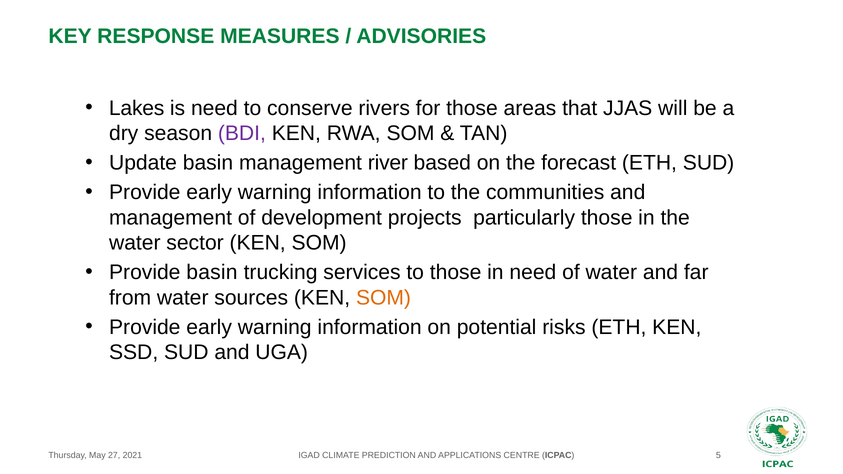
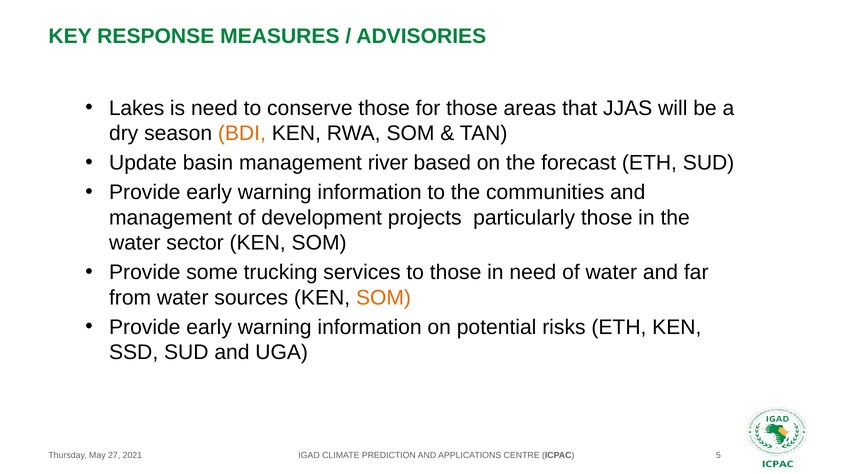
conserve rivers: rivers -> those
BDI colour: purple -> orange
Provide basin: basin -> some
